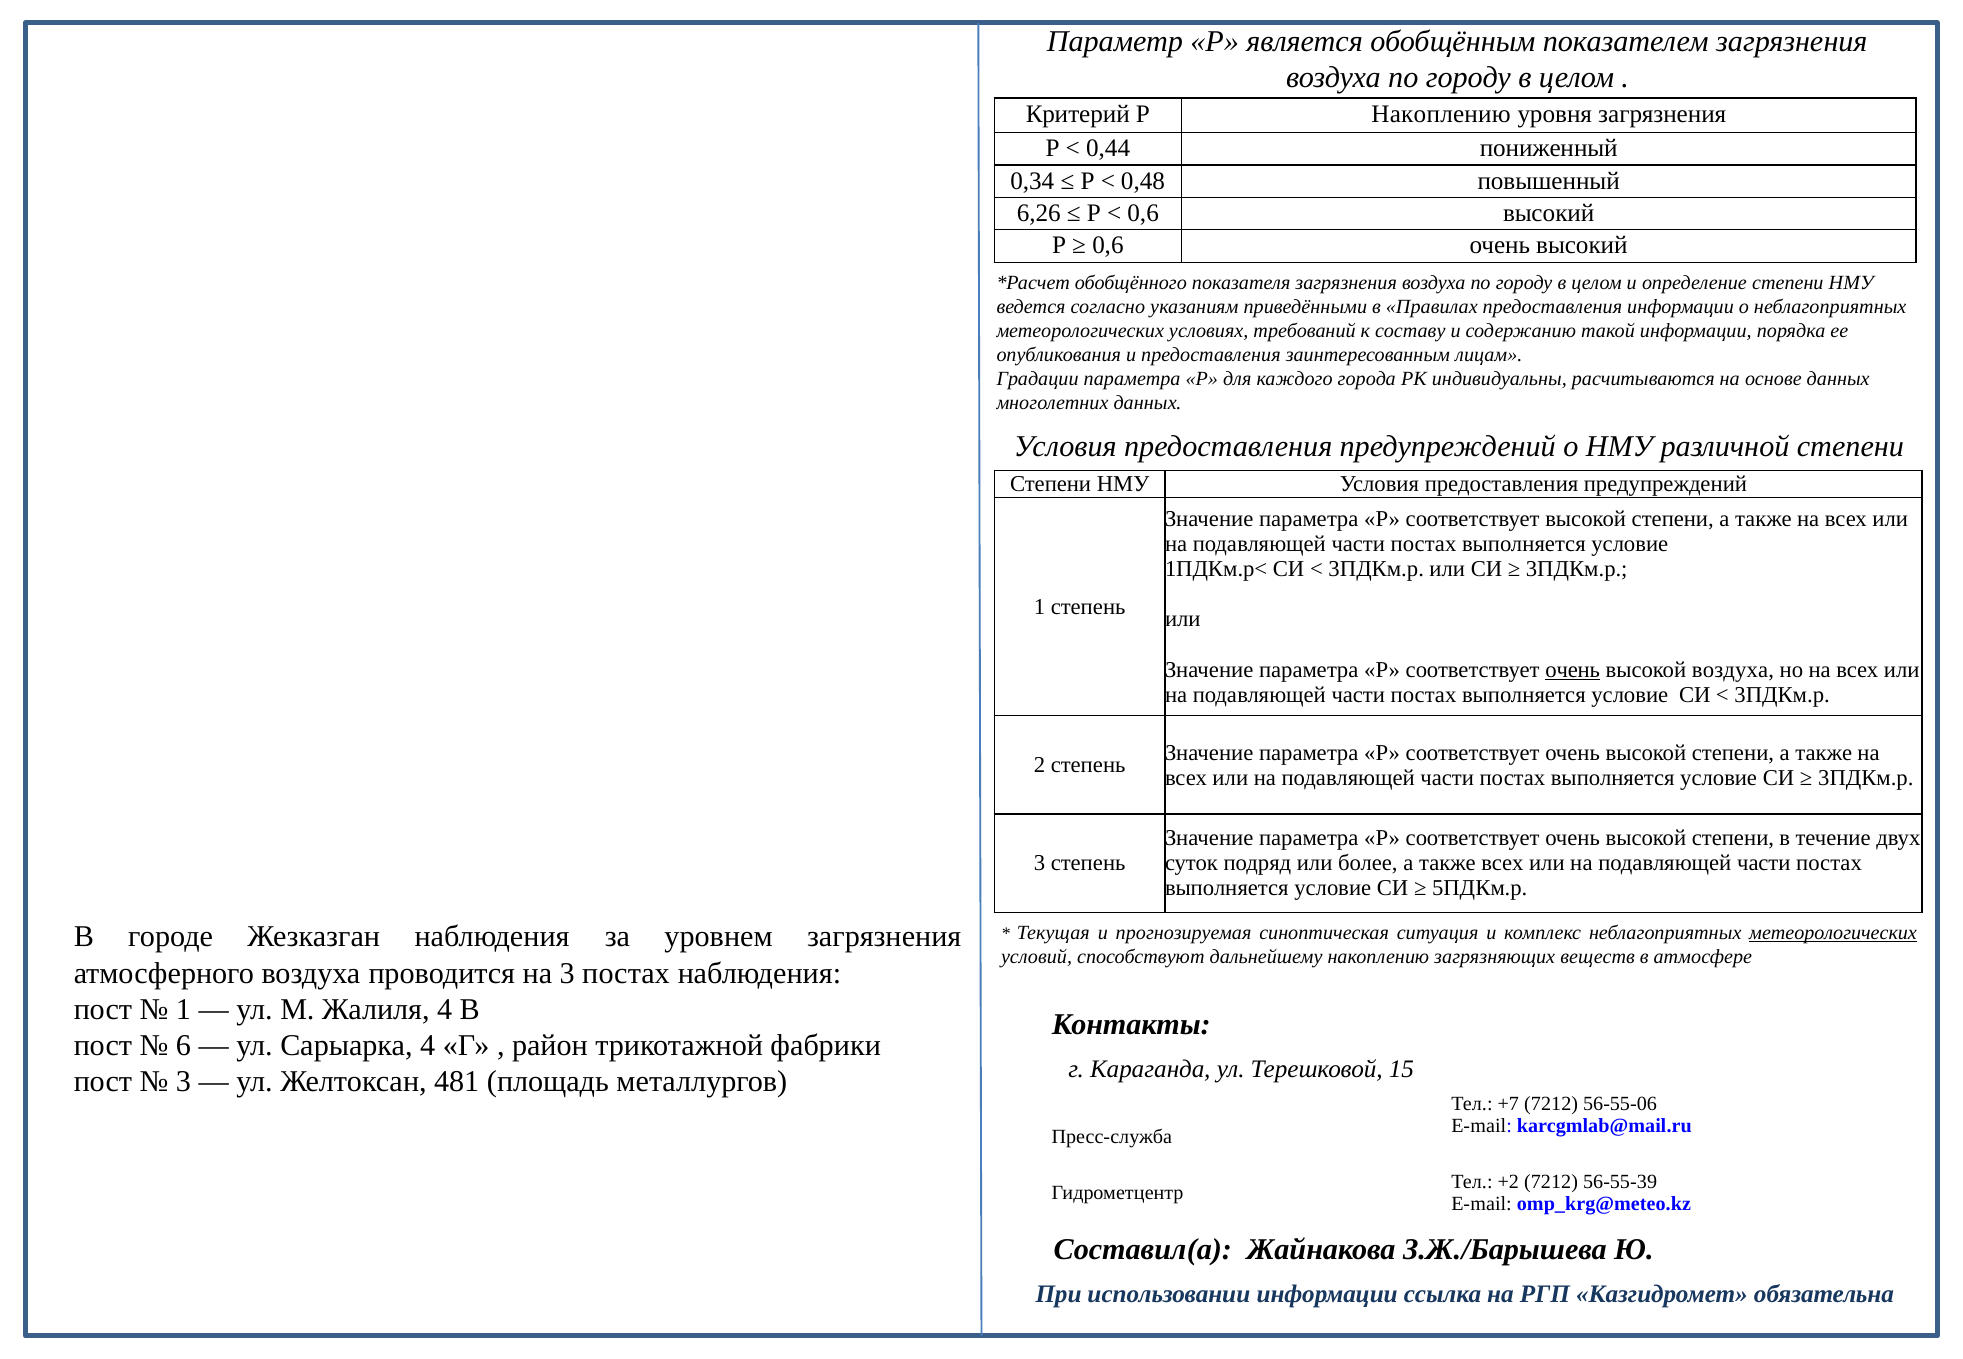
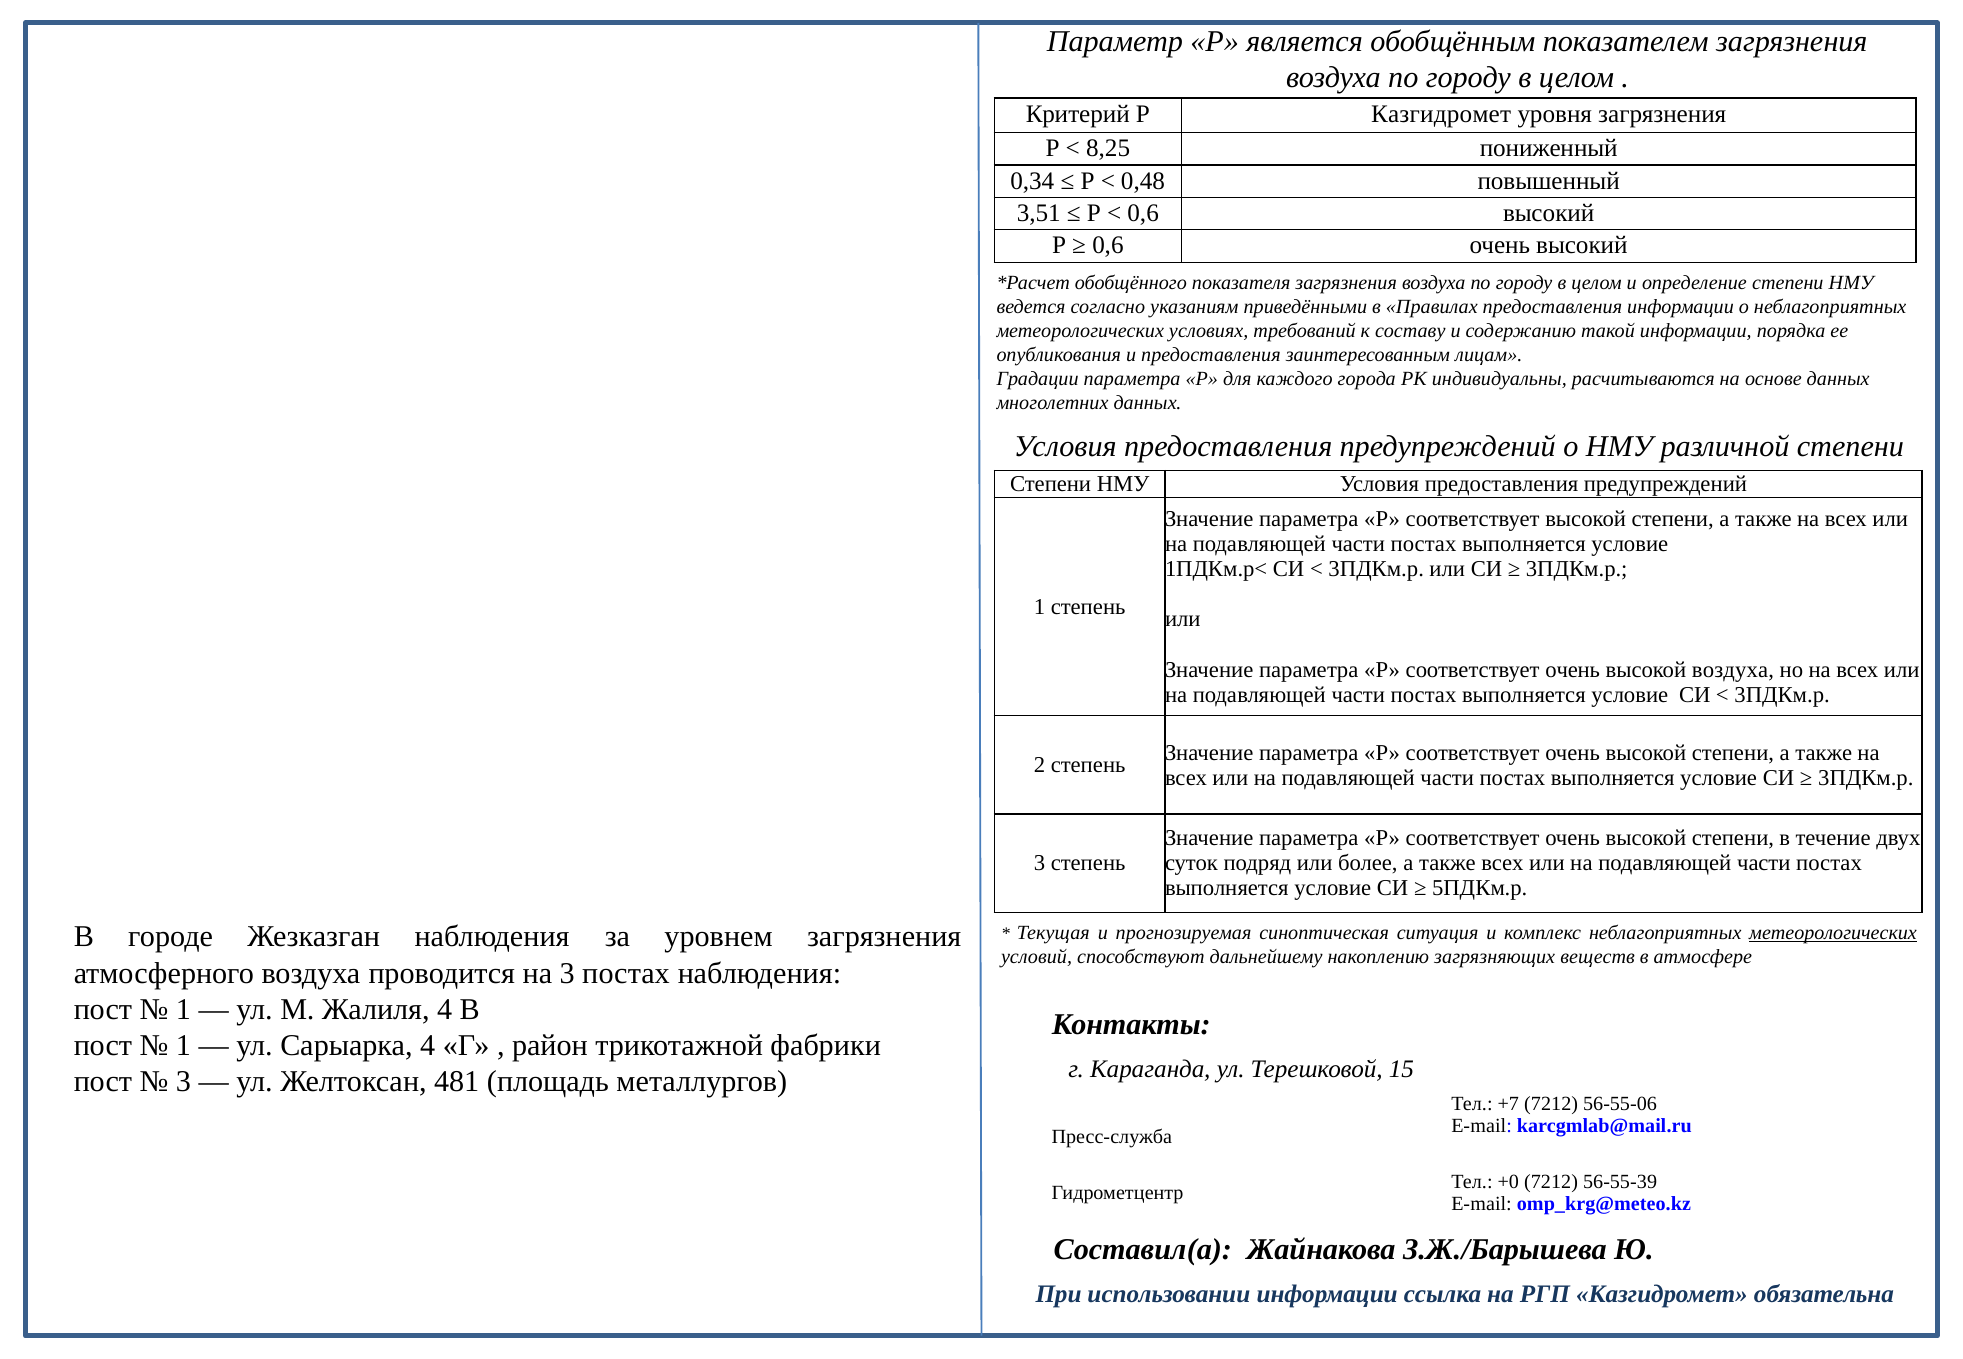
Р Накоплению: Накоплению -> Казгидромет
0,44: 0,44 -> 8,25
6,26: 6,26 -> 3,51
очень at (1573, 670) underline: present -> none
6 at (183, 1046): 6 -> 1
+2: +2 -> +0
